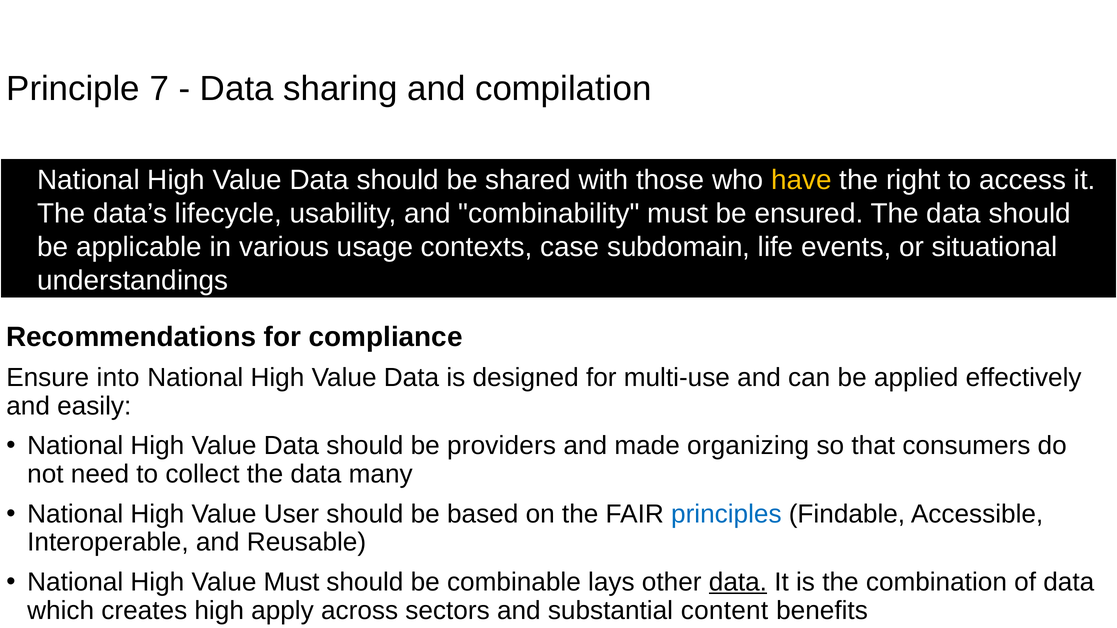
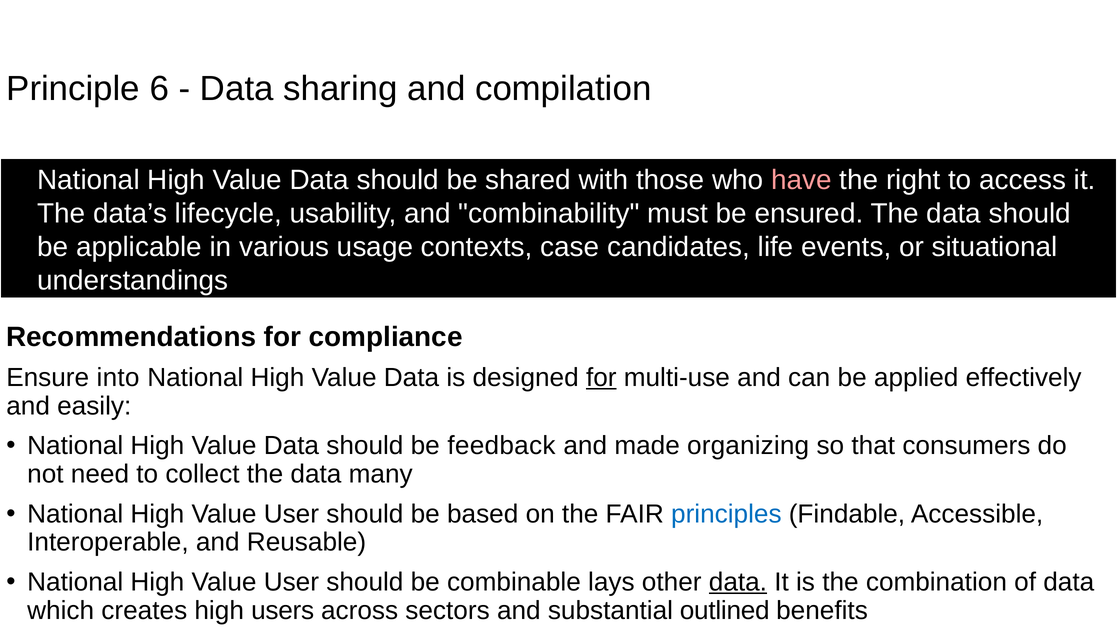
7: 7 -> 6
have colour: yellow -> pink
subdomain: subdomain -> candidates
for at (601, 378) underline: none -> present
providers: providers -> feedback
Must at (292, 582): Must -> User
apply: apply -> users
content: content -> outlined
